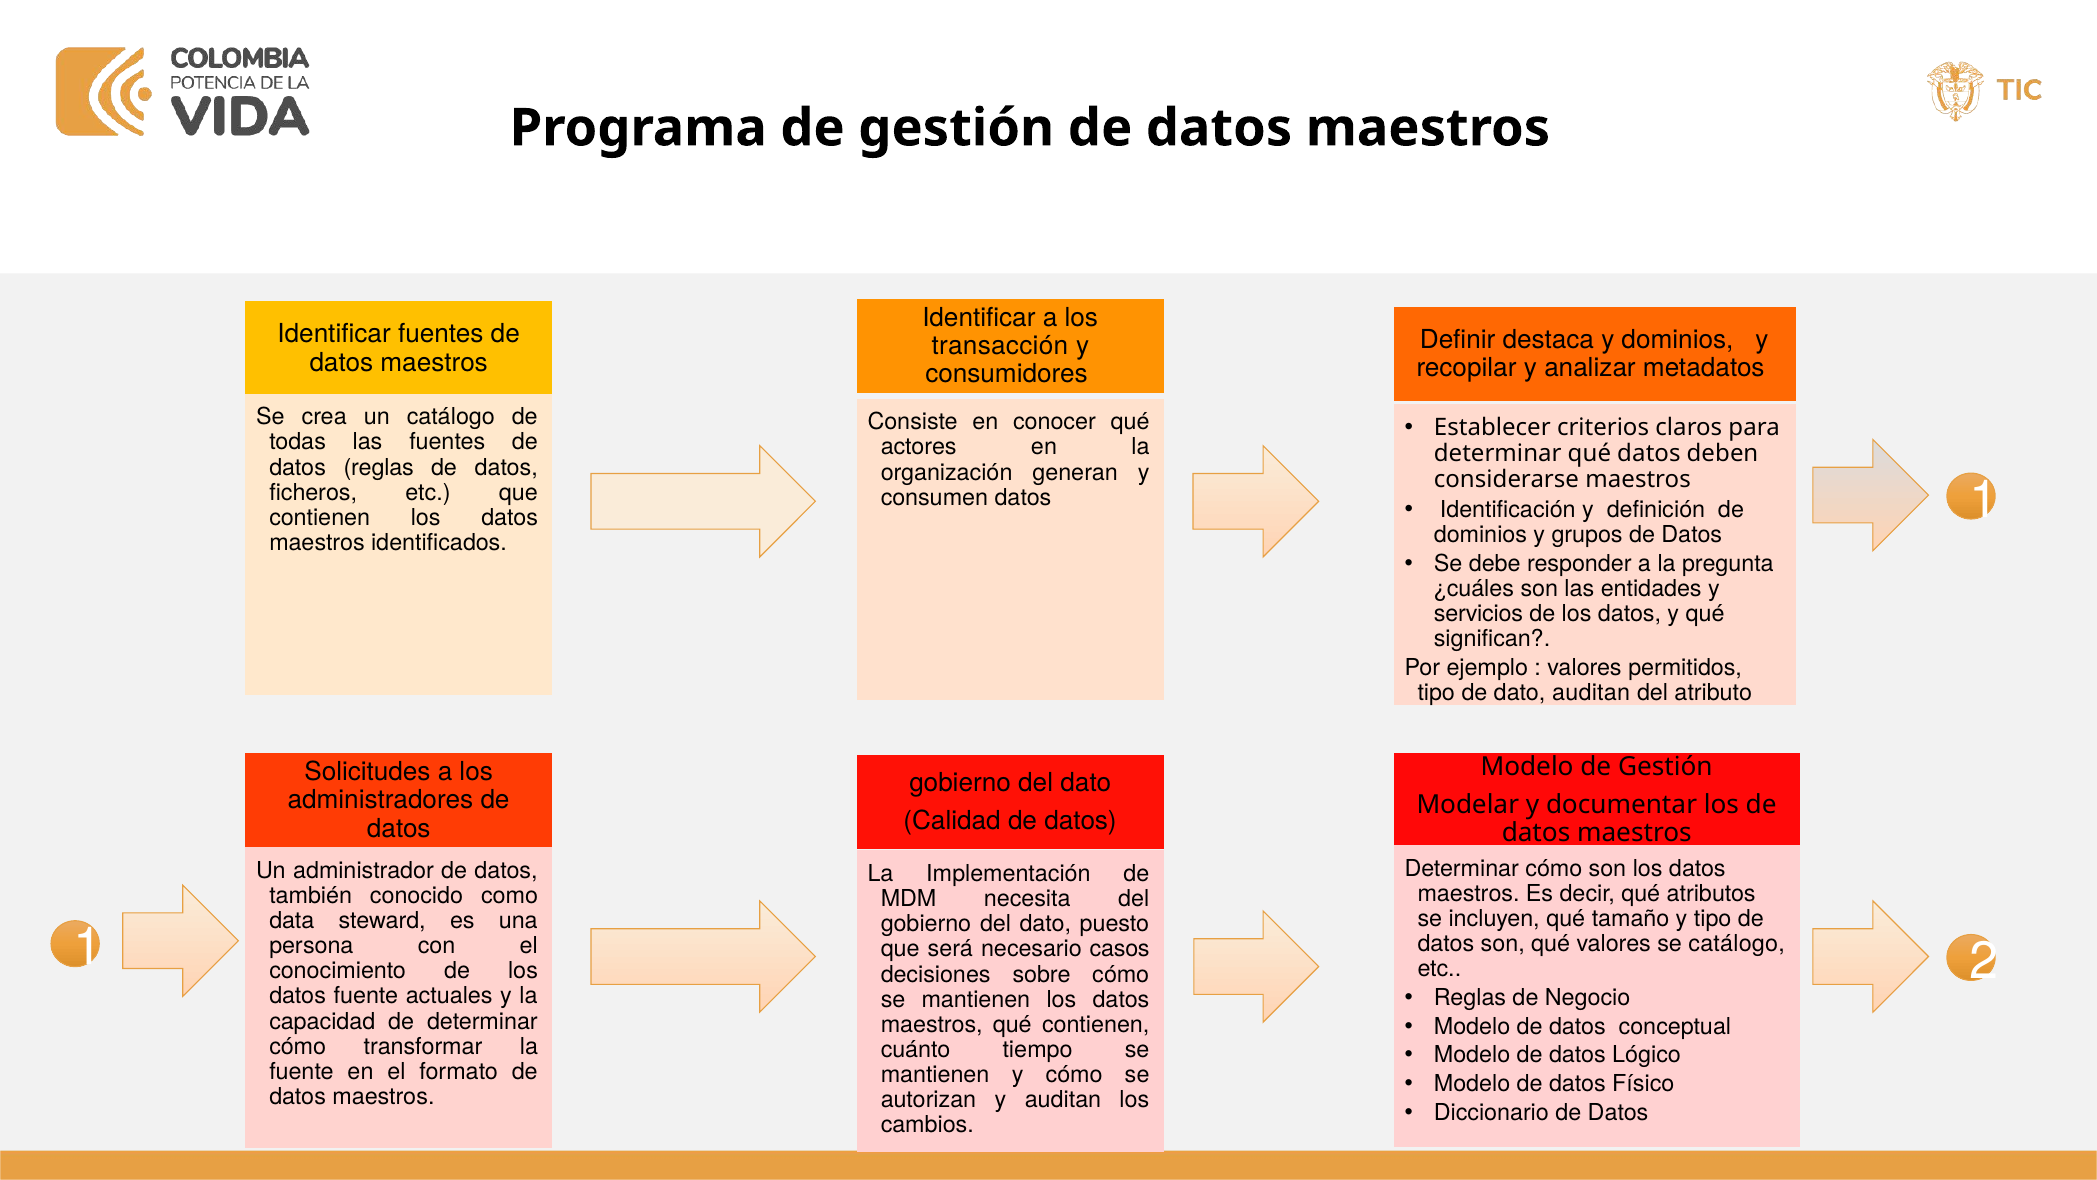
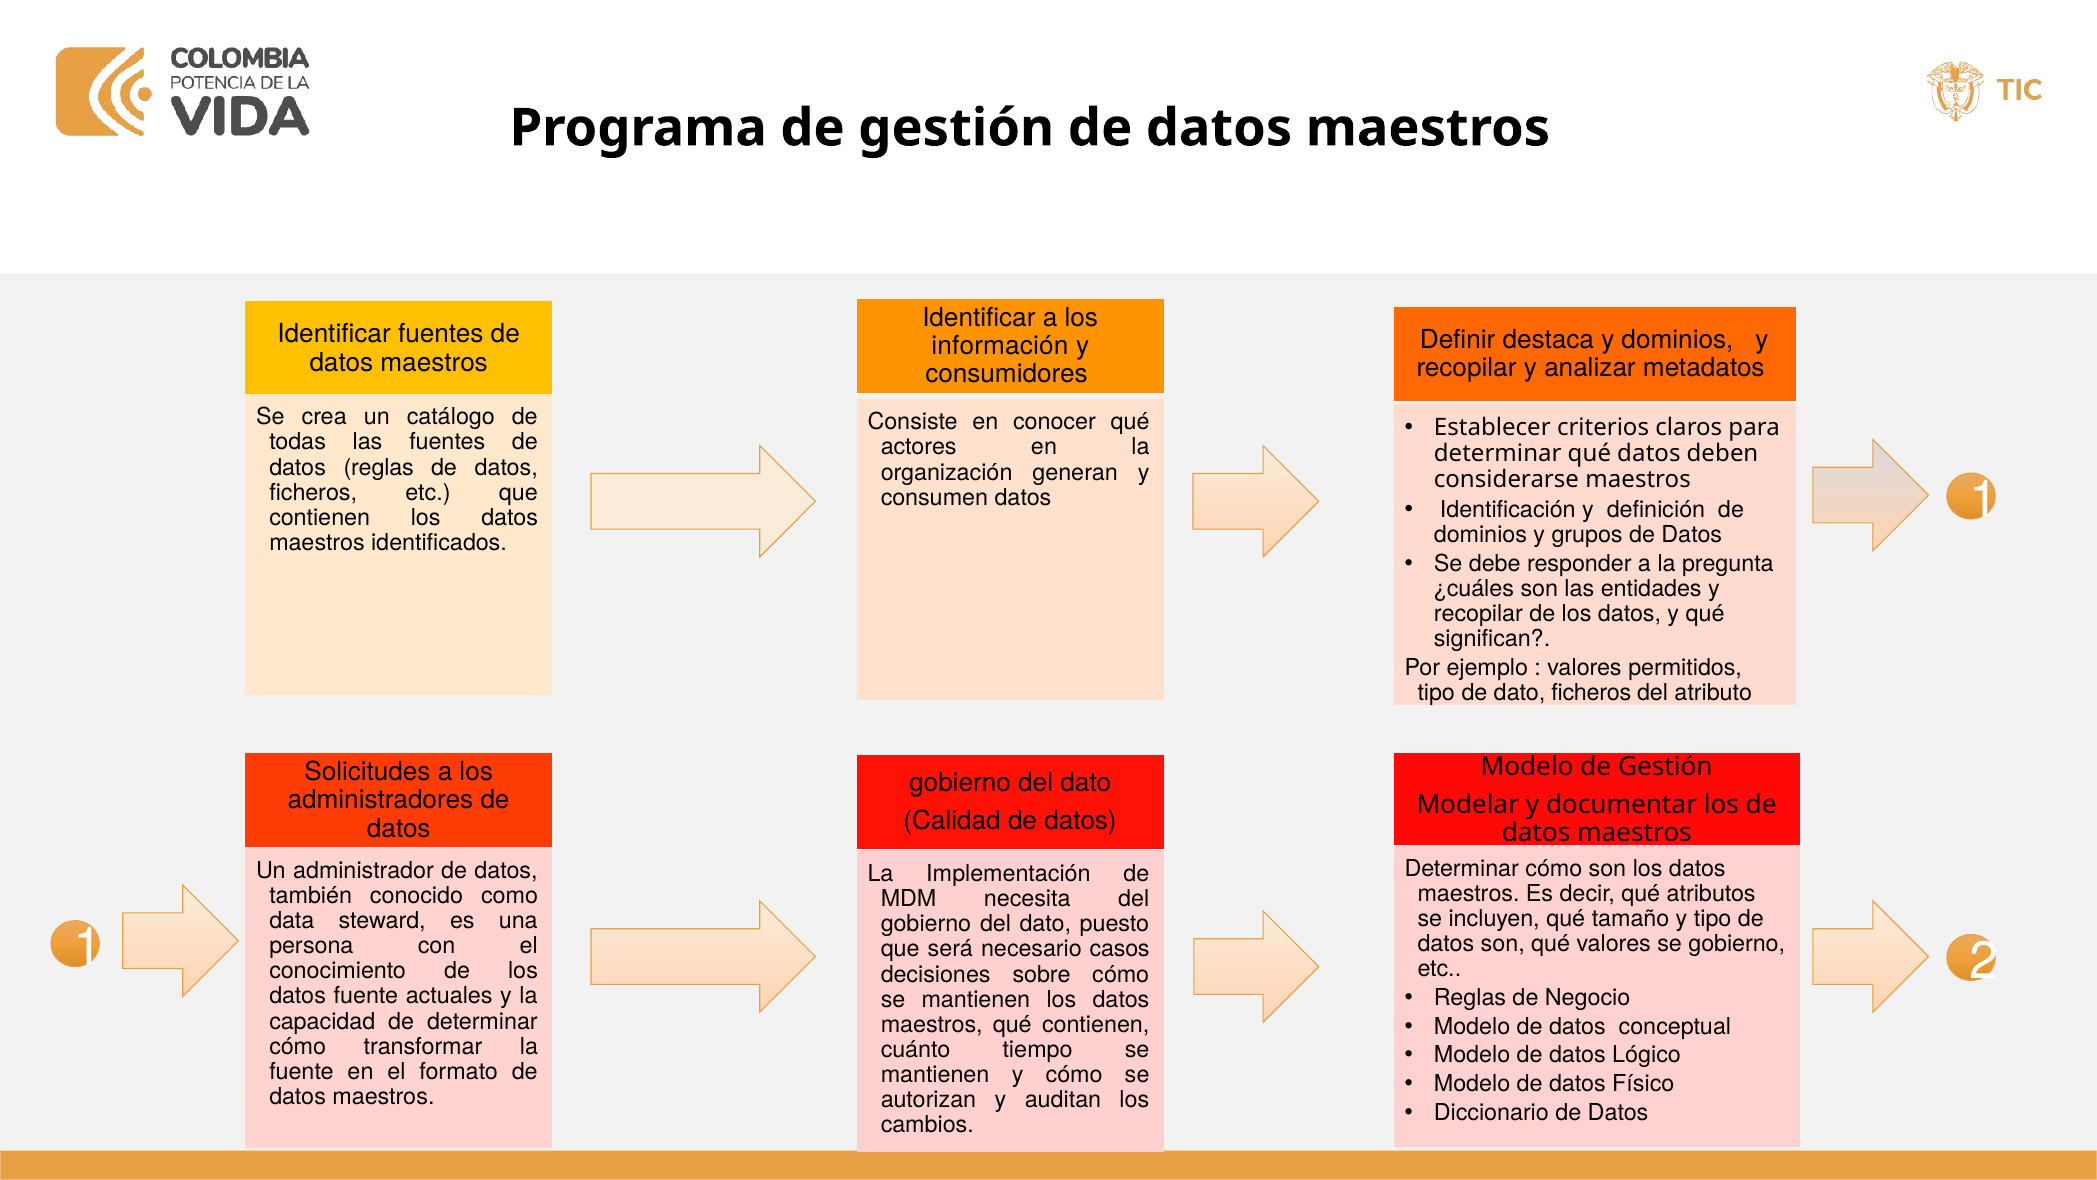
transacción: transacción -> información
servicios at (1479, 613): servicios -> recopilar
dato auditan: auditan -> ficheros
se catálogo: catálogo -> gobierno
